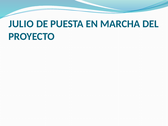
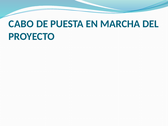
JULIO: JULIO -> CABO
